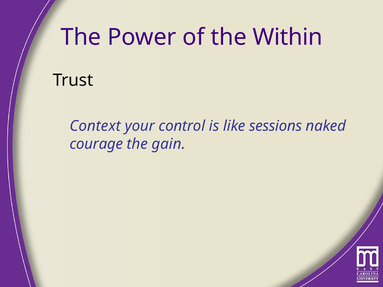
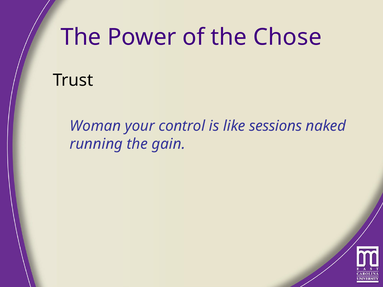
Within: Within -> Chose
Context: Context -> Woman
courage: courage -> running
